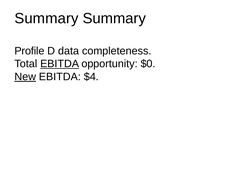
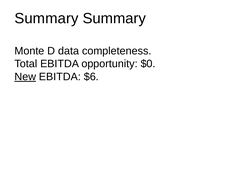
Profile: Profile -> Monte
EBITDA at (60, 64) underline: present -> none
$4: $4 -> $6
